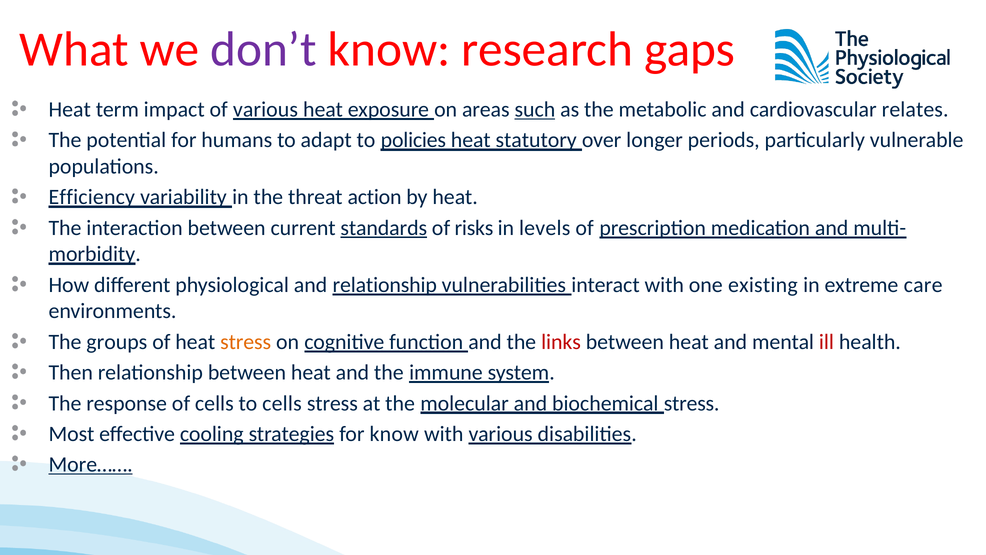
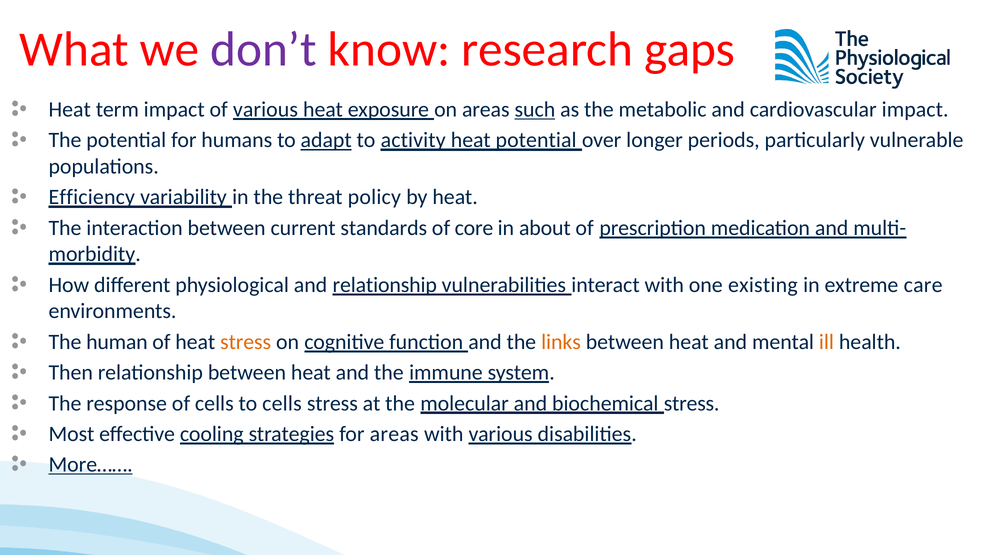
cardiovascular relates: relates -> impact
adapt underline: none -> present
policies: policies -> activity
heat statutory: statutory -> potential
action: action -> policy
standards underline: present -> none
risks: risks -> core
levels: levels -> about
groups: groups -> human
links colour: red -> orange
ill colour: red -> orange
for know: know -> areas
